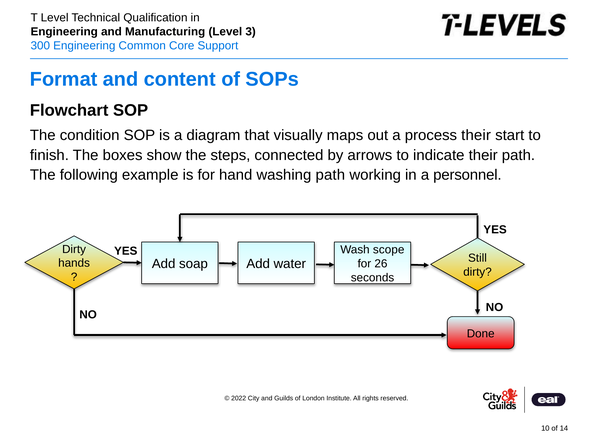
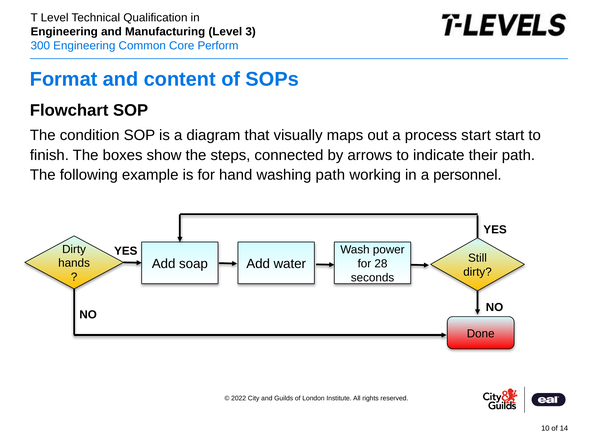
Support: Support -> Perform
process their: their -> start
scope: scope -> power
26: 26 -> 28
